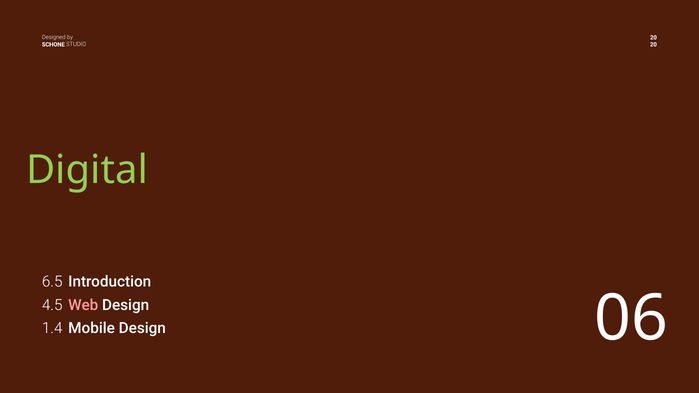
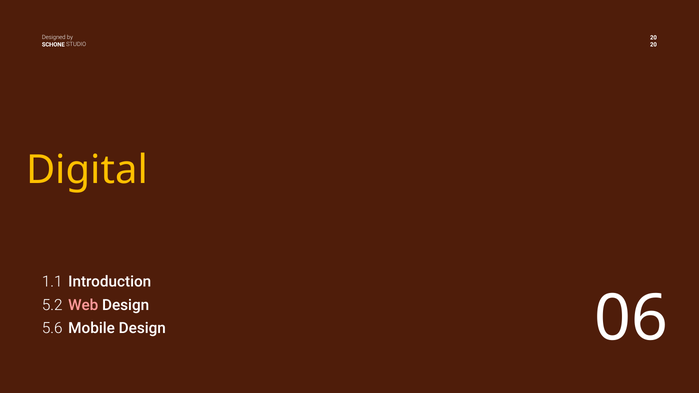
Digital colour: light green -> yellow
6.5: 6.5 -> 1.1
4.5: 4.5 -> 5.2
1.4: 1.4 -> 5.6
